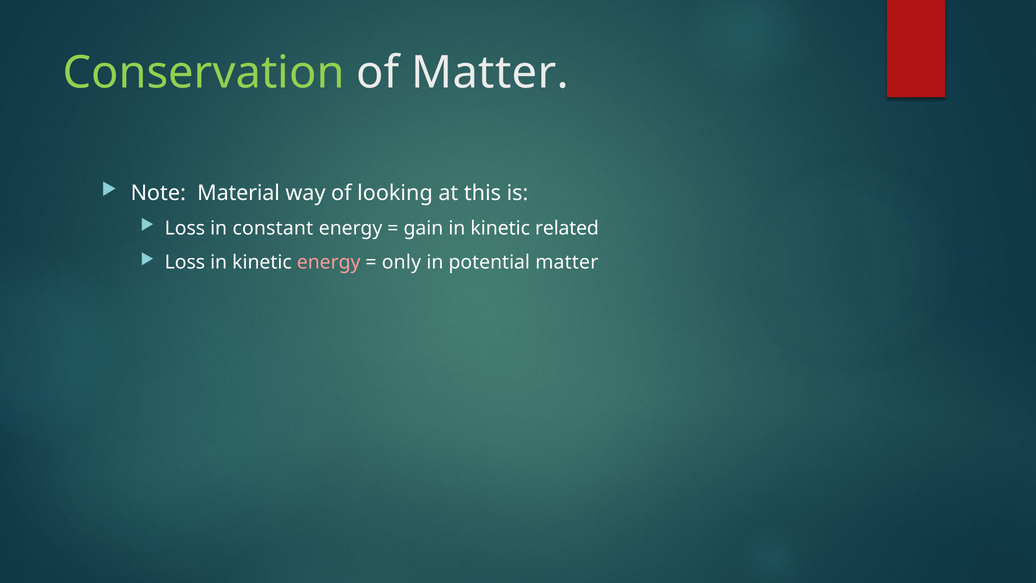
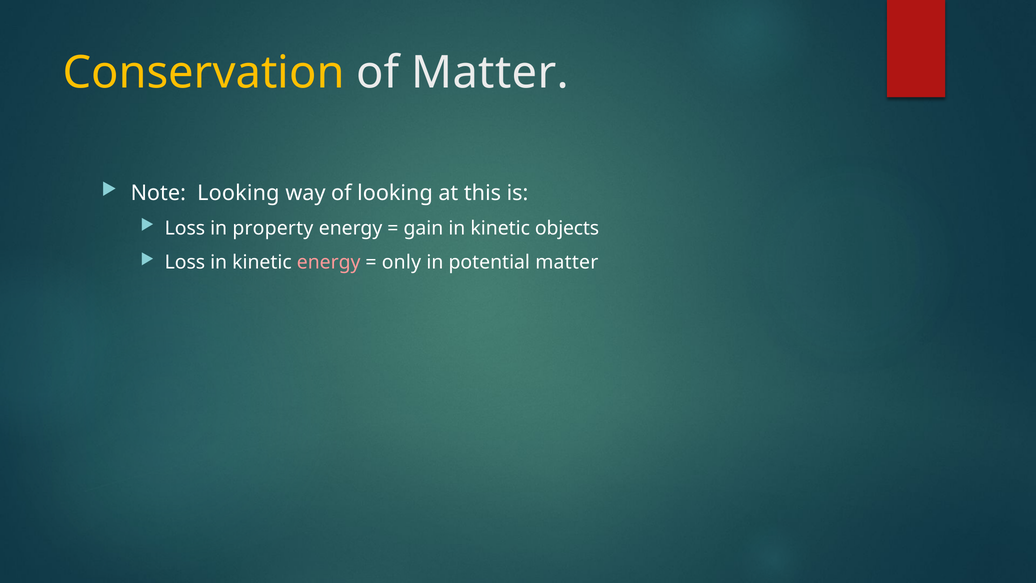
Conservation colour: light green -> yellow
Note Material: Material -> Looking
constant: constant -> property
related: related -> objects
